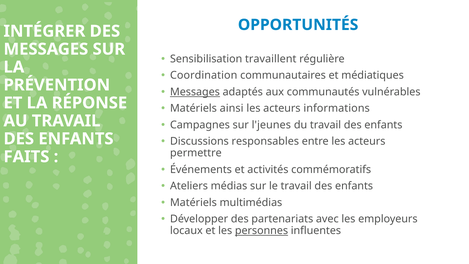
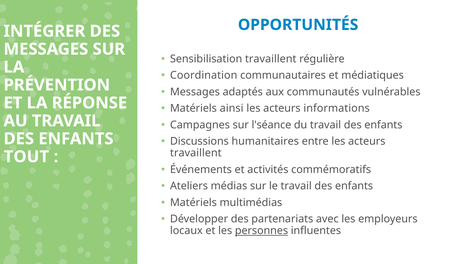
Messages at (195, 92) underline: present -> none
l'jeunes: l'jeunes -> l'séance
responsables: responsables -> humanitaires
permettre at (196, 153): permettre -> travaillent
FAITS: FAITS -> TOUT
